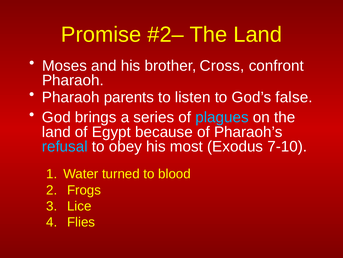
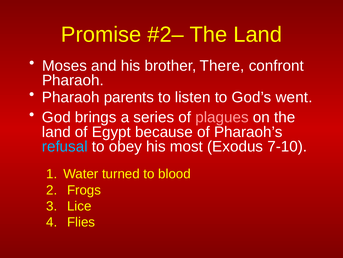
Cross: Cross -> There
false: false -> went
plagues colour: light blue -> pink
